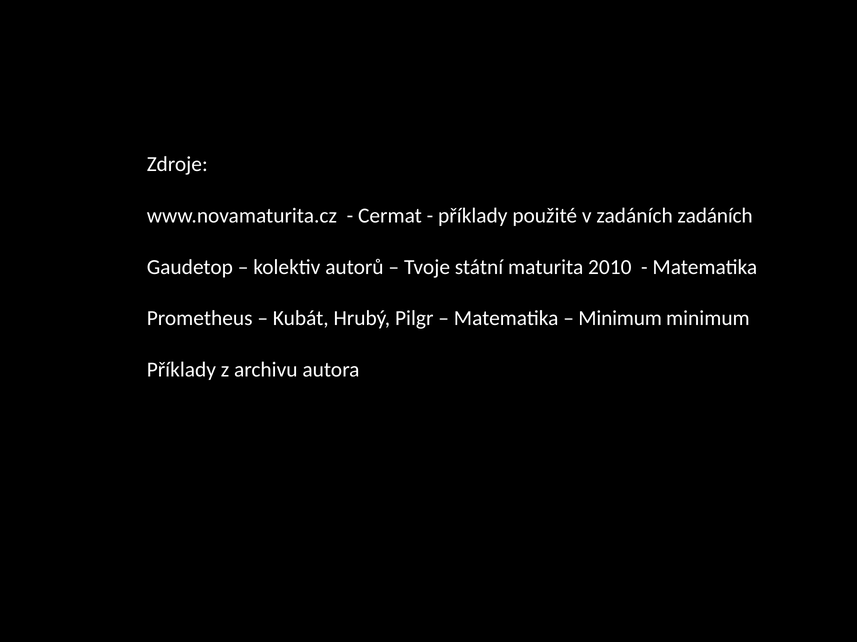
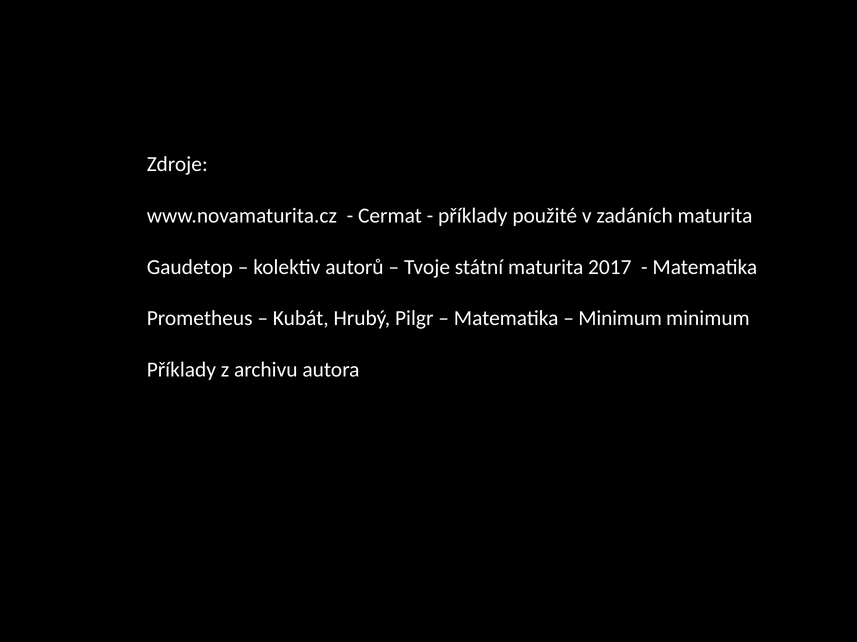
zadáních zadáních: zadáních -> maturita
2010: 2010 -> 2017
